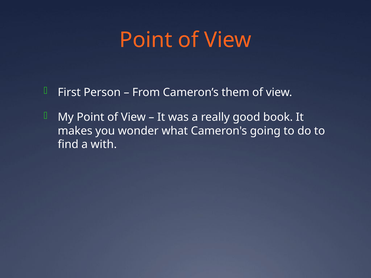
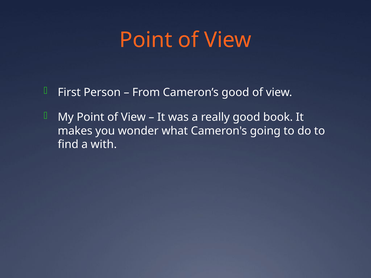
Cameron’s them: them -> good
